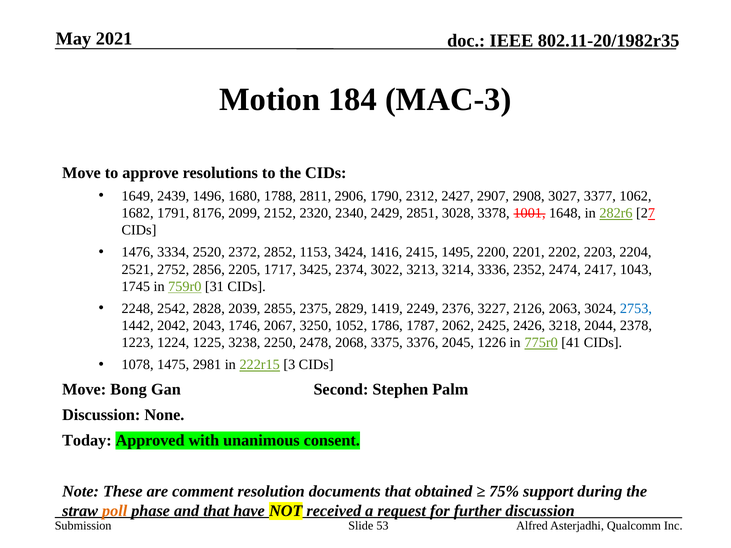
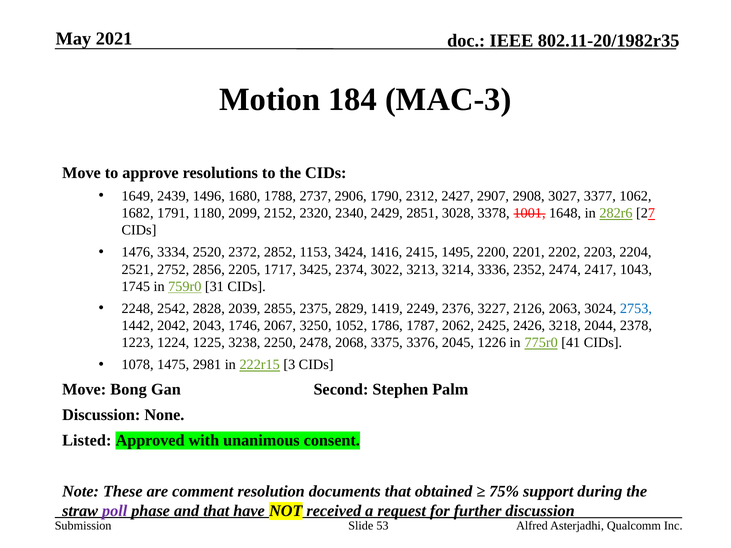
2811: 2811 -> 2737
8176: 8176 -> 1180
Today: Today -> Listed
poll colour: orange -> purple
